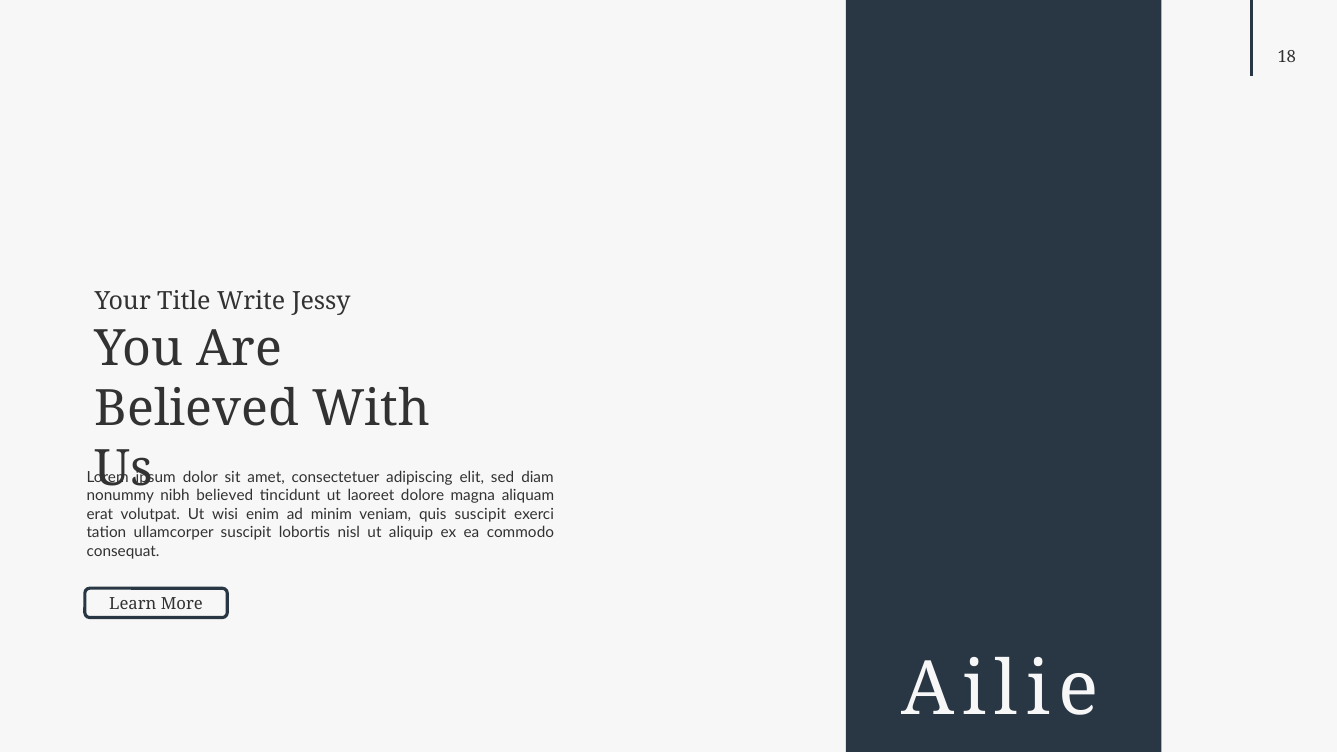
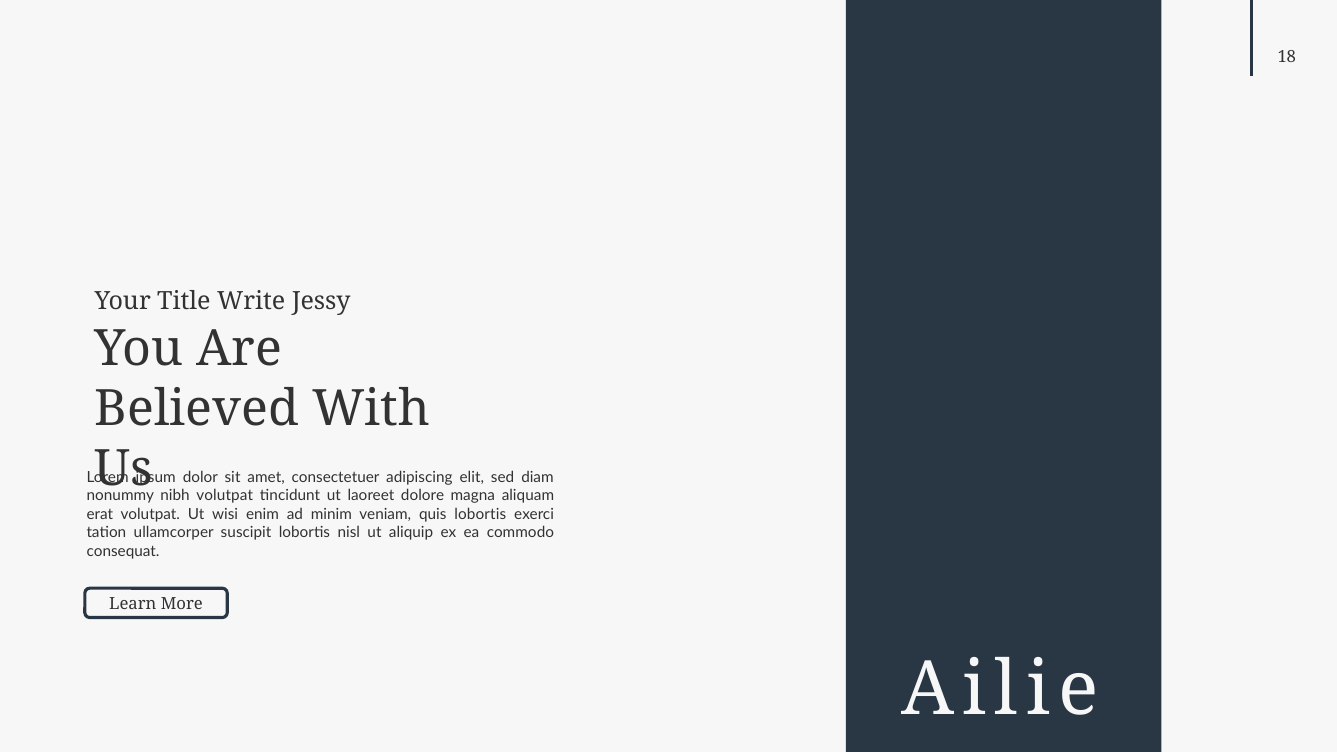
nibh believed: believed -> volutpat
quis suscipit: suscipit -> lobortis
